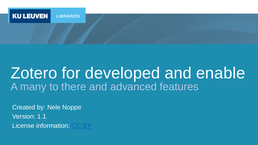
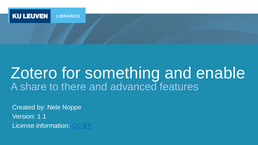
developed: developed -> something
many: many -> share
